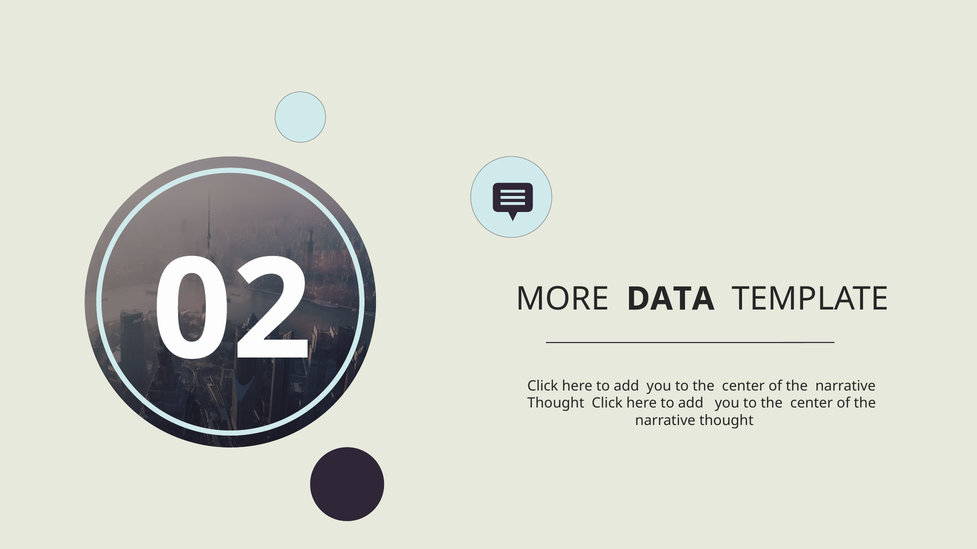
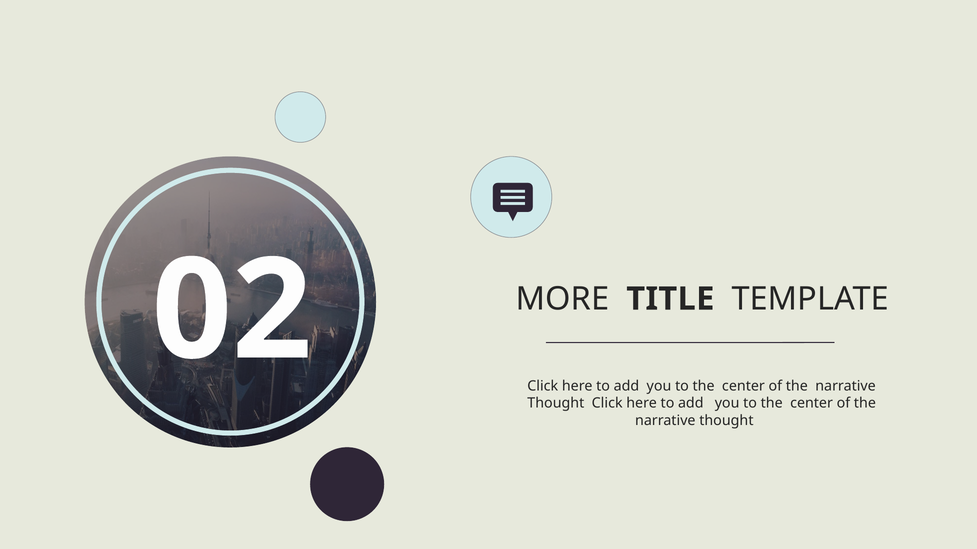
DATA: DATA -> TITLE
